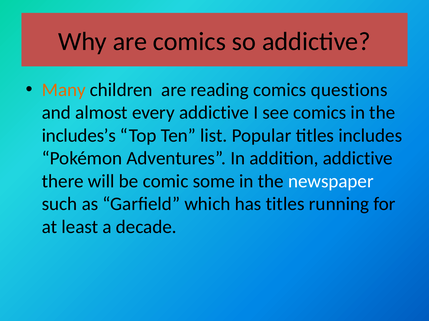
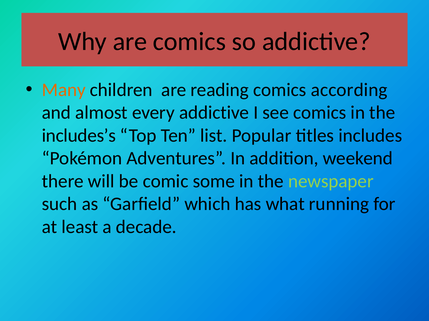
questions: questions -> according
addition addictive: addictive -> weekend
newspaper colour: white -> light green
has titles: titles -> what
